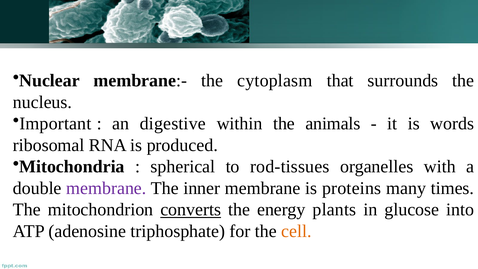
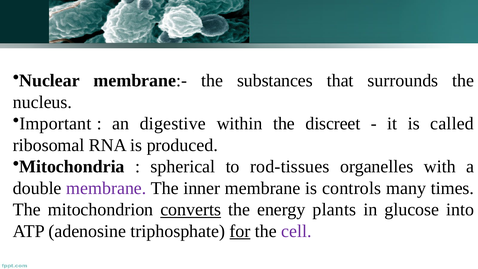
cytoplasm: cytoplasm -> substances
animals: animals -> discreet
words: words -> called
proteins: proteins -> controls
for underline: none -> present
cell colour: orange -> purple
